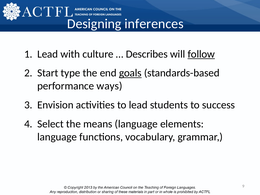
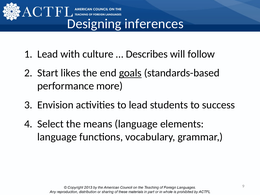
follow underline: present -> none
type: type -> likes
ways: ways -> more
